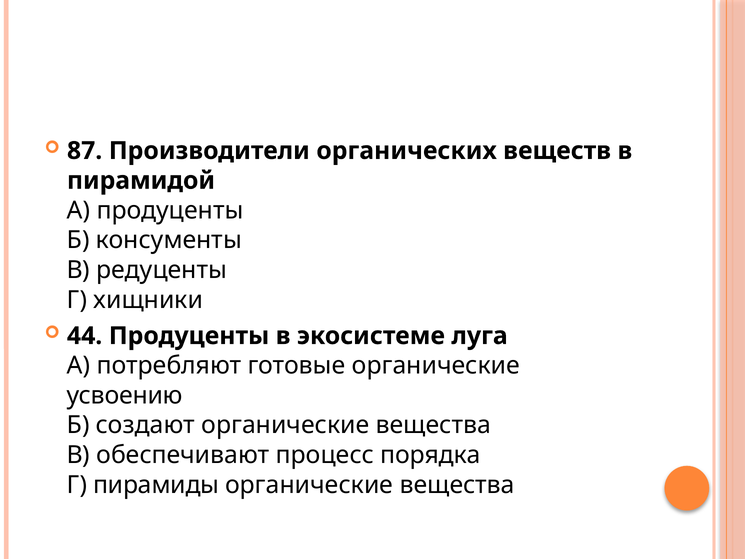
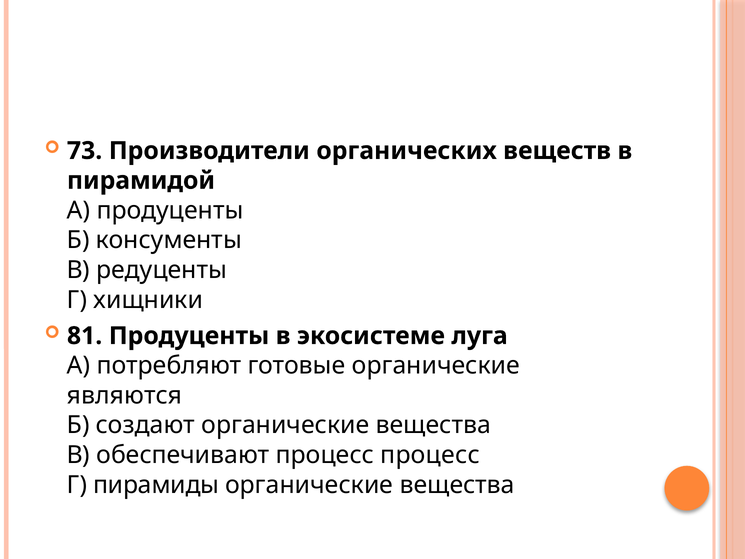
87: 87 -> 73
44: 44 -> 81
усвоению: усвоению -> являются
процесс порядка: порядка -> процесс
